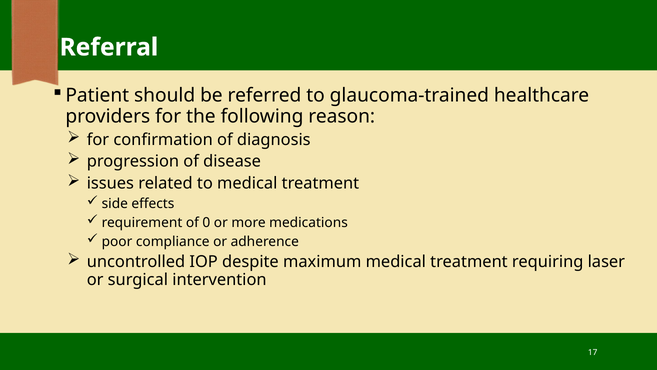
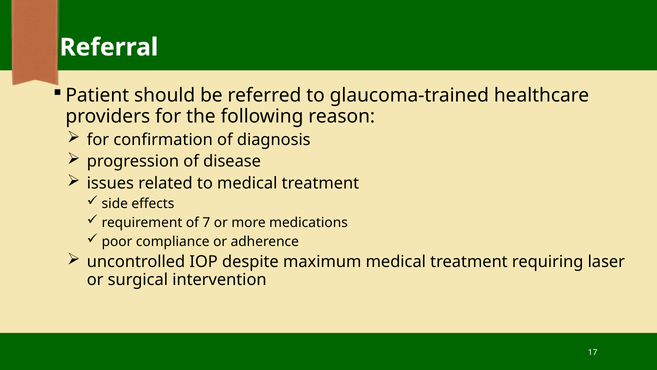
0: 0 -> 7
